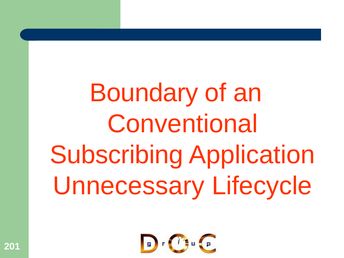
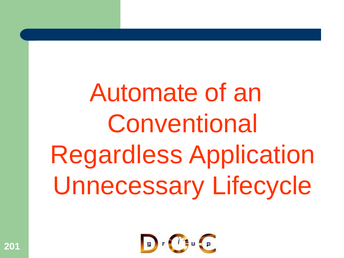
Boundary: Boundary -> Automate
Subscribing: Subscribing -> Regardless
